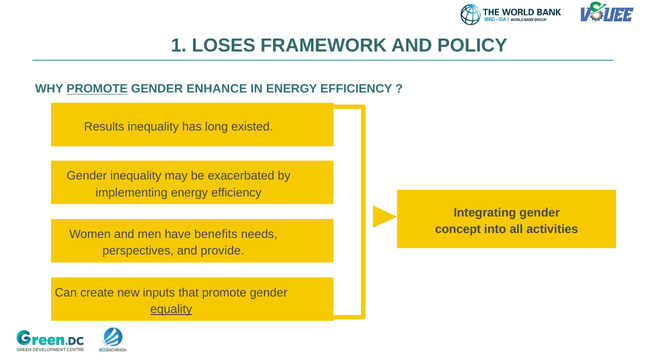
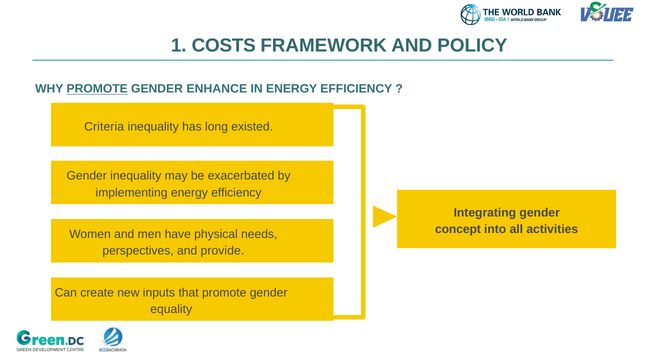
LOSES: LOSES -> COSTS
Results: Results -> Criteria
benefits: benefits -> physical
equality underline: present -> none
